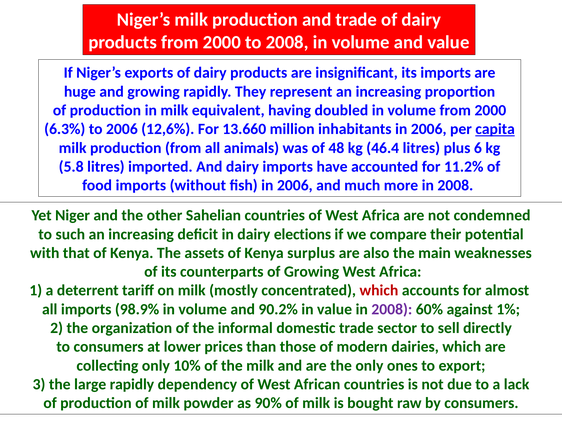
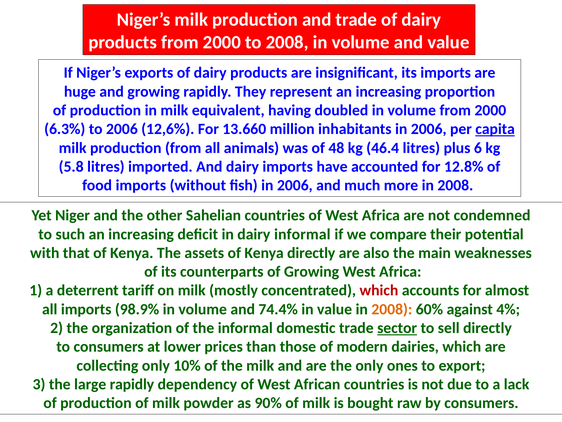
11.2%: 11.2% -> 12.8%
dairy elections: elections -> informal
Kenya surplus: surplus -> directly
90.2%: 90.2% -> 74.4%
2008 at (392, 309) colour: purple -> orange
1%: 1% -> 4%
sector underline: none -> present
